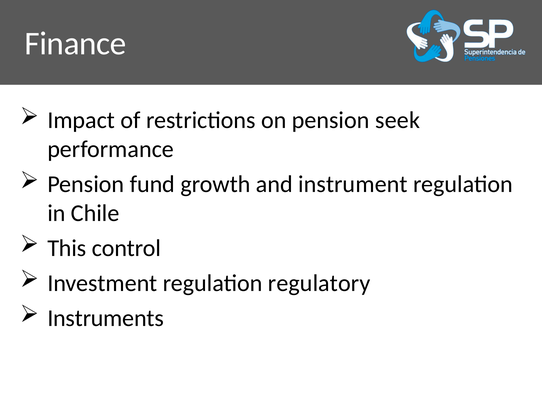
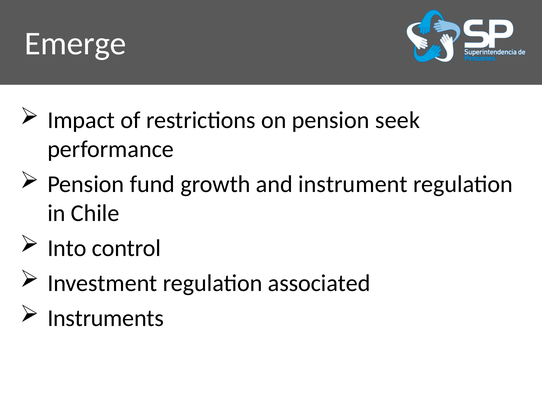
Finance: Finance -> Emerge
This: This -> Into
regulatory: regulatory -> associated
